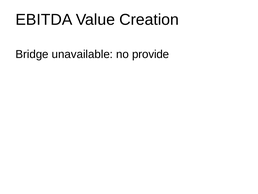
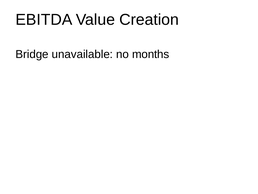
provide: provide -> months
